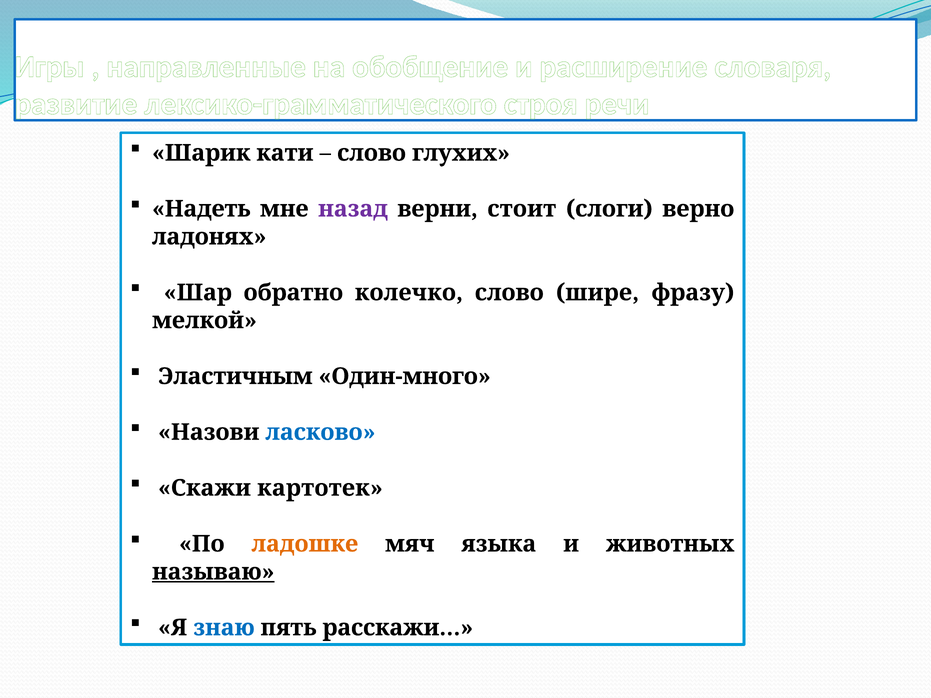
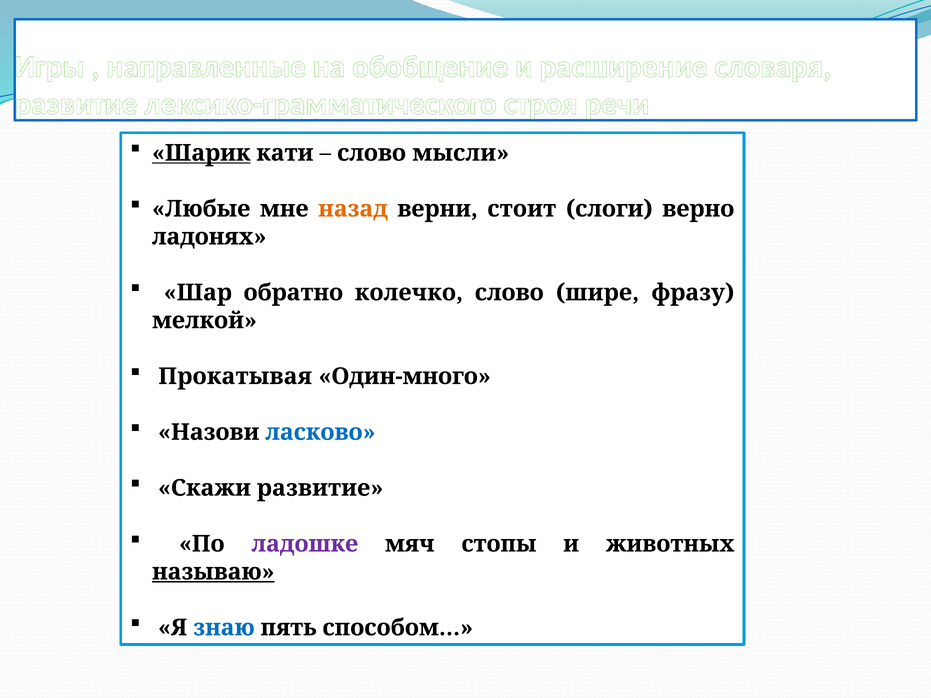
Шарик underline: none -> present
глухих: глухих -> мысли
Надеть: Надеть -> Любые
назад colour: purple -> orange
Эластичным: Эластичным -> Прокатывая
Скажи картотек: картотек -> развитие
ладошке colour: orange -> purple
языка: языка -> стопы
расскажи…: расскажи… -> способом…
